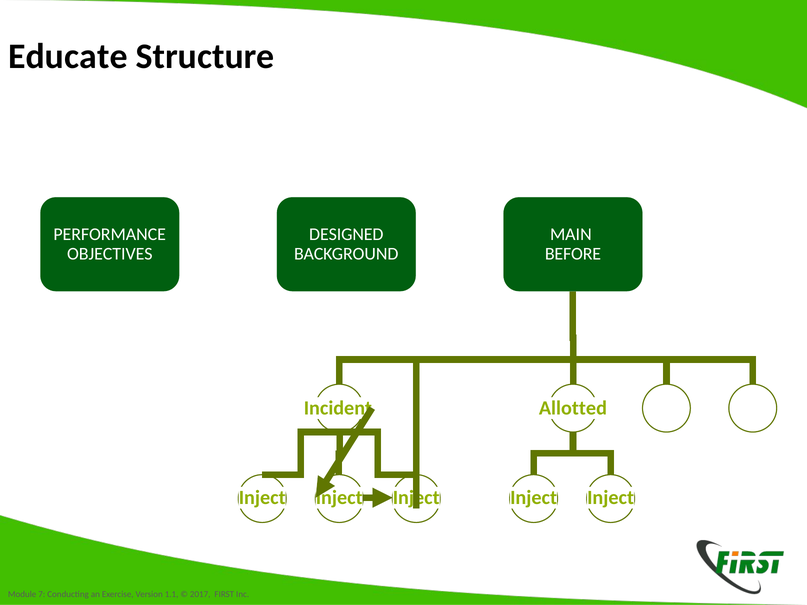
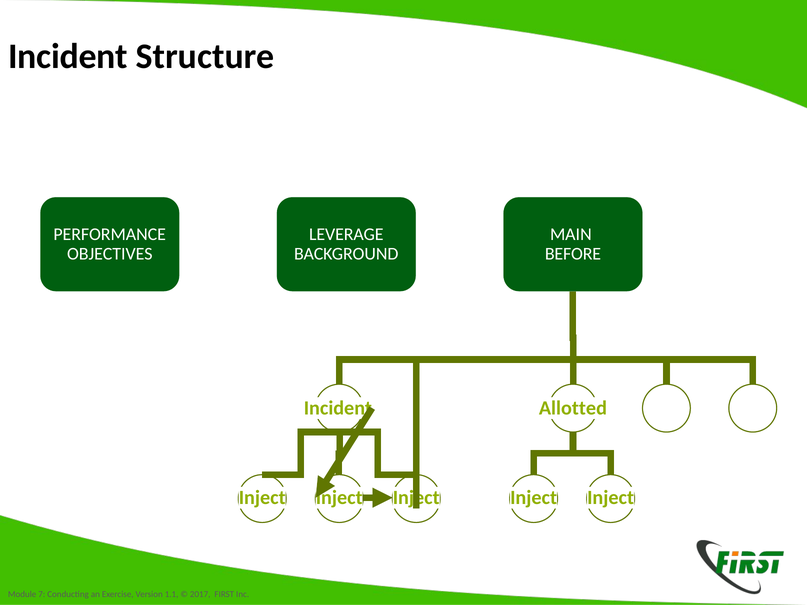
Educate at (68, 56): Educate -> Incident
DESIGNED: DESIGNED -> LEVERAGE
